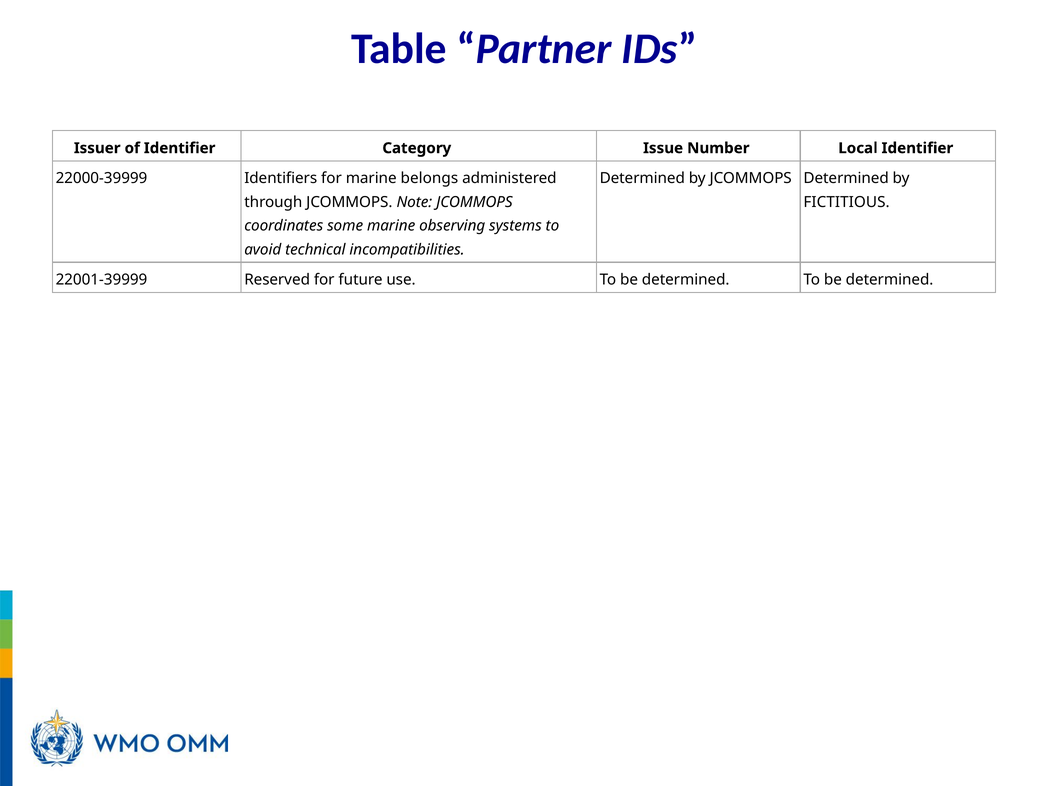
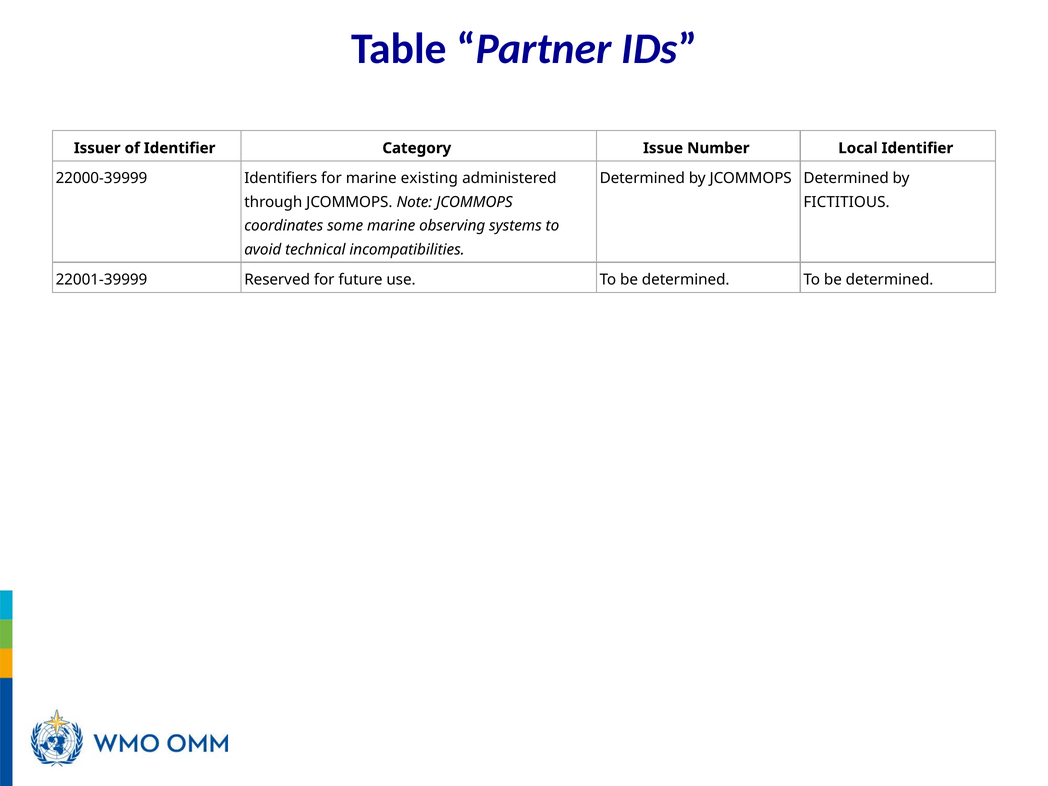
belongs: belongs -> existing
